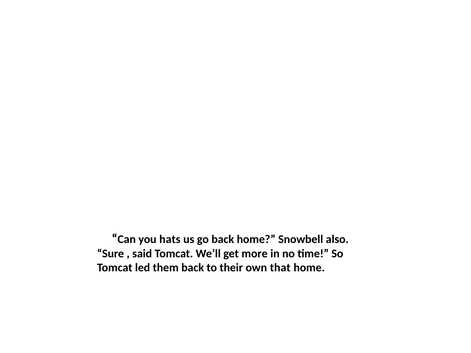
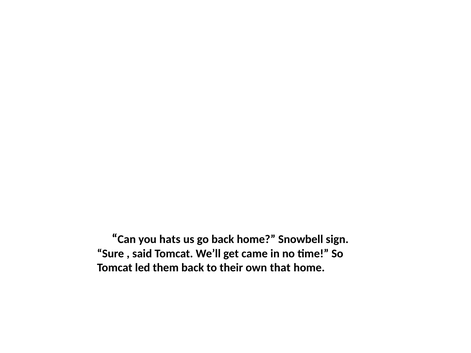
also: also -> sign
more: more -> came
